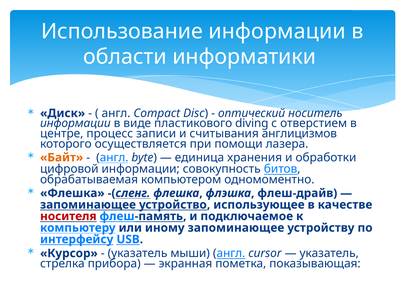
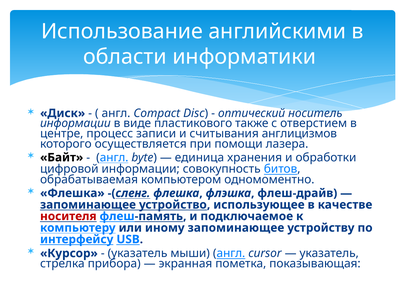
Использование информации: информации -> английскими
diving: diving -> также
Байт colour: orange -> black
